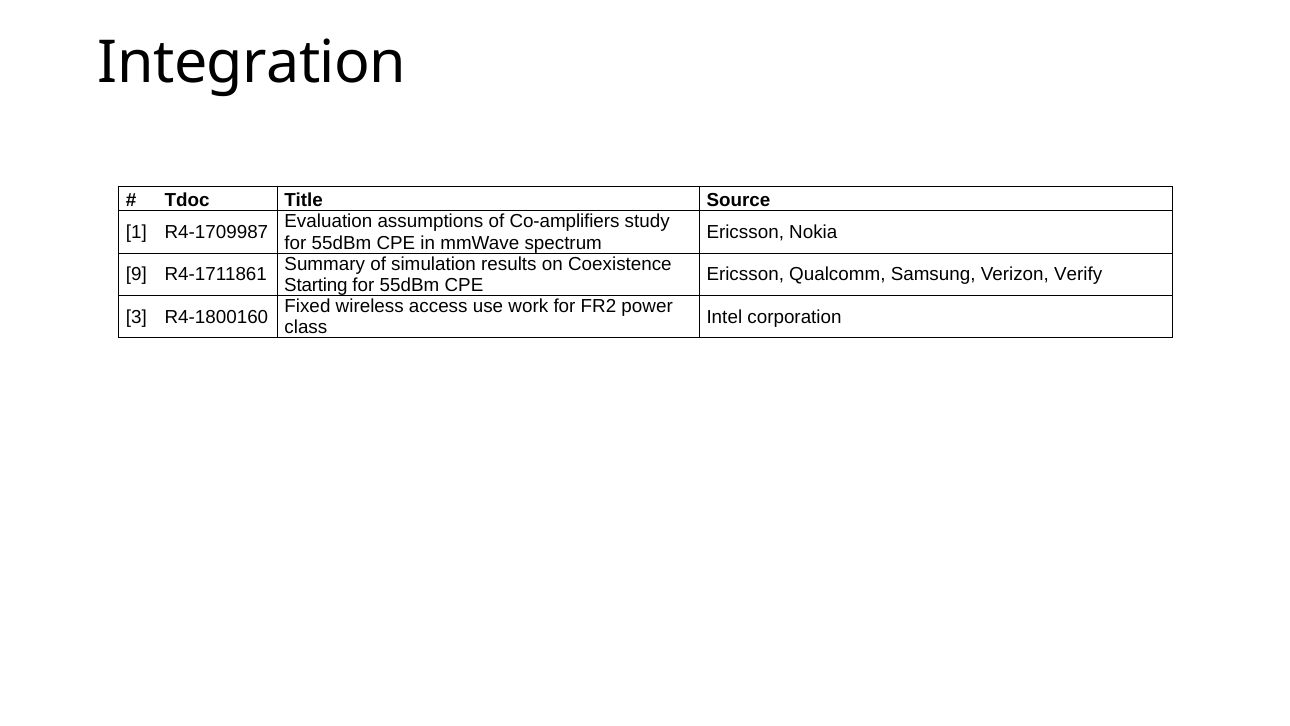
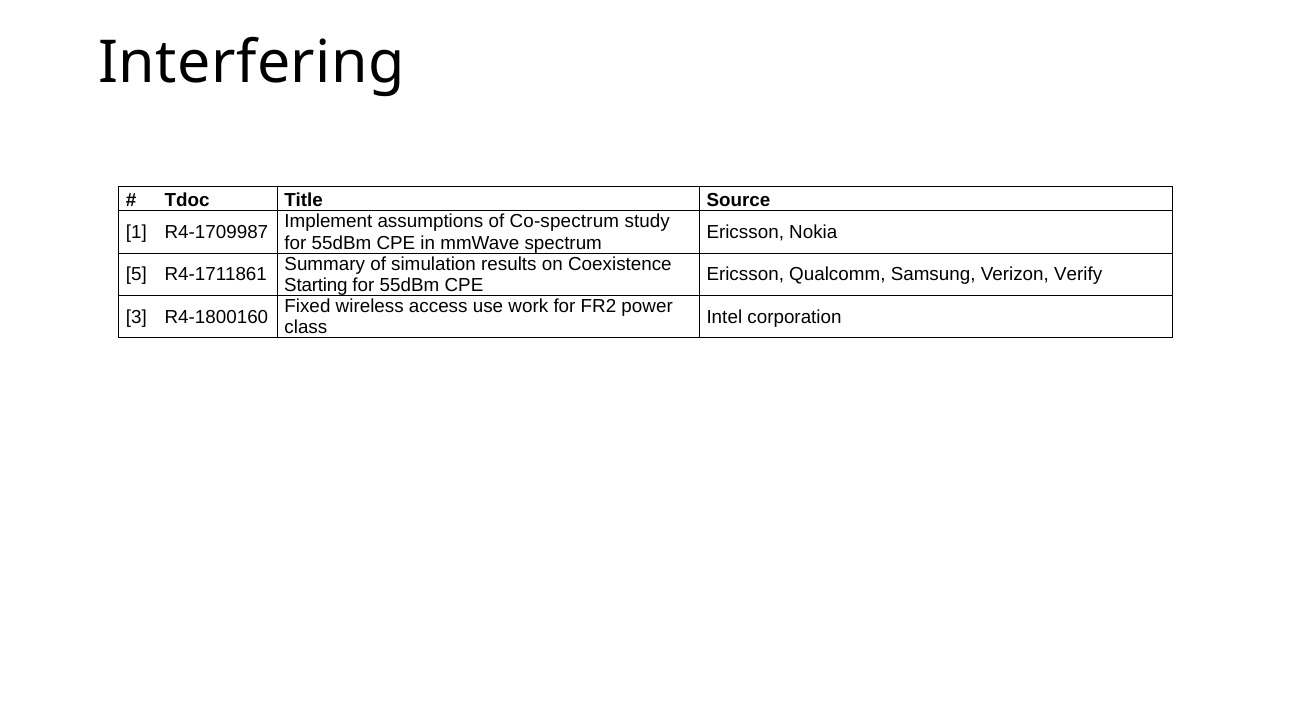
Integration: Integration -> Interfering
Evaluation: Evaluation -> Implement
Co-amplifiers: Co-amplifiers -> Co-spectrum
9: 9 -> 5
